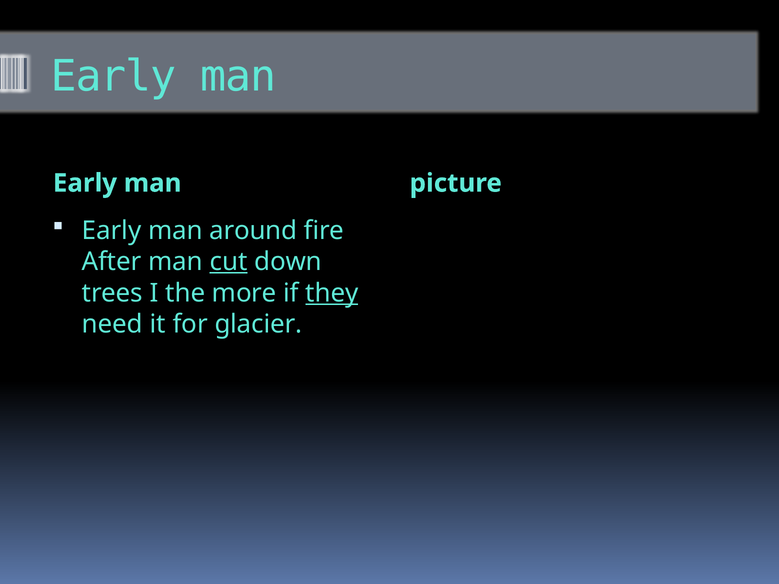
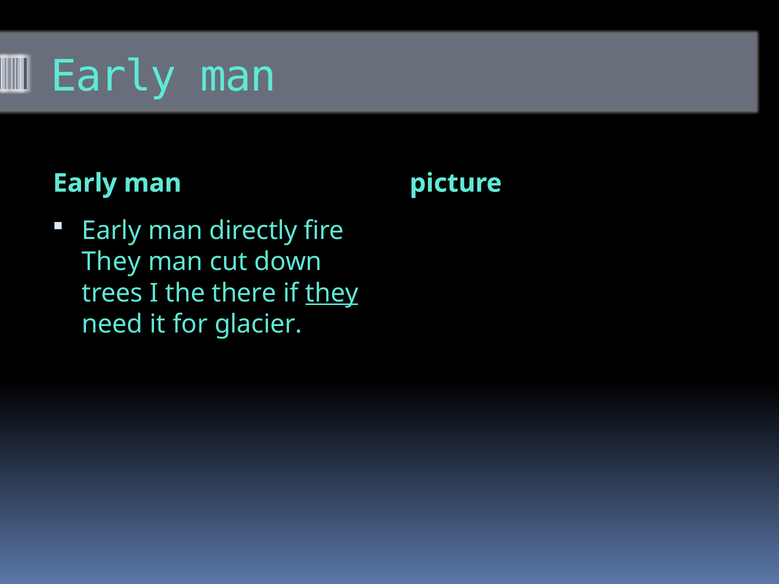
around: around -> directly
After at (112, 262): After -> They
cut underline: present -> none
more: more -> there
